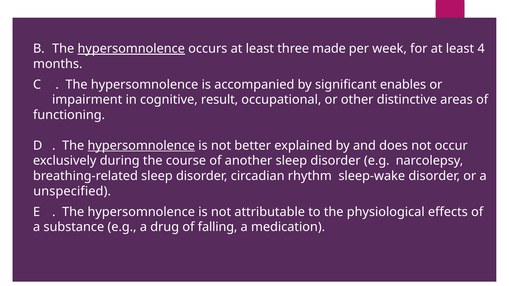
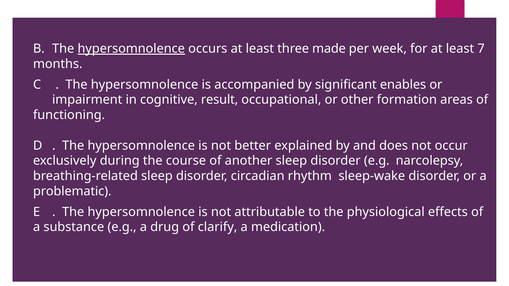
4: 4 -> 7
distinctive: distinctive -> formation
hypersomnolence at (141, 146) underline: present -> none
unspecified: unspecified -> problematic
falling: falling -> clarify
